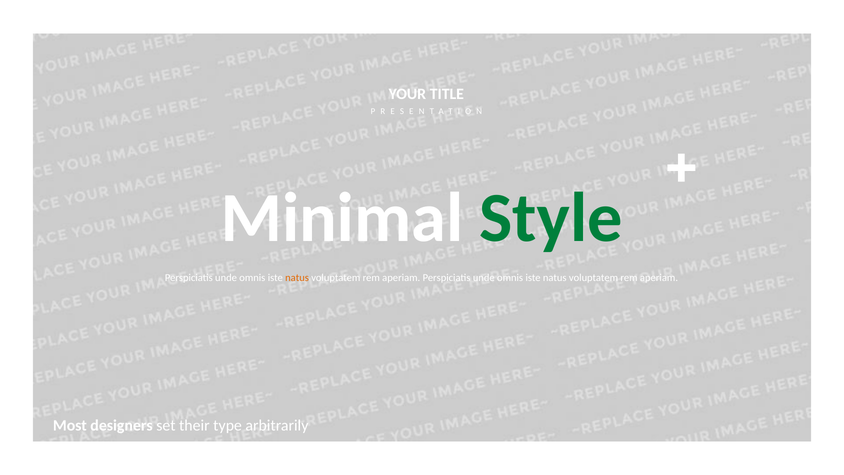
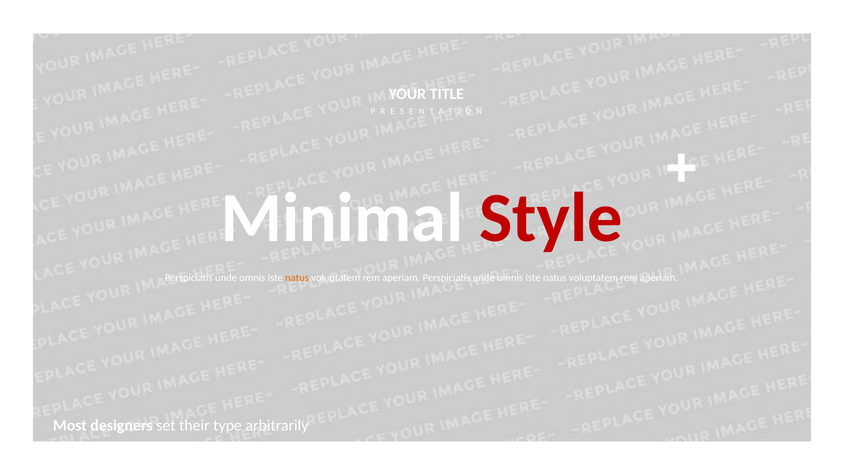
Style colour: green -> red
